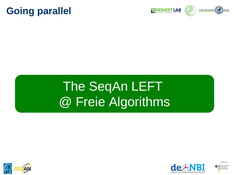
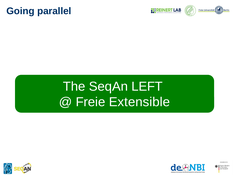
Algorithms: Algorithms -> Extensible
